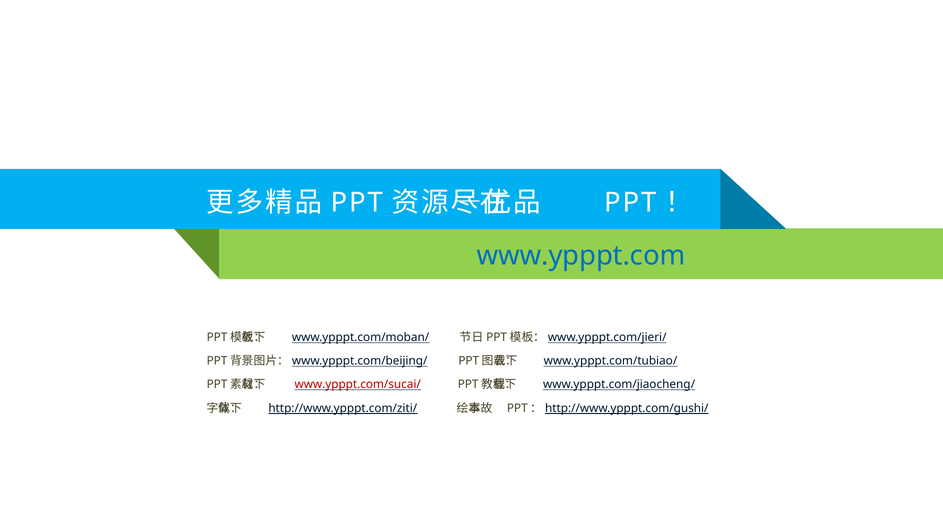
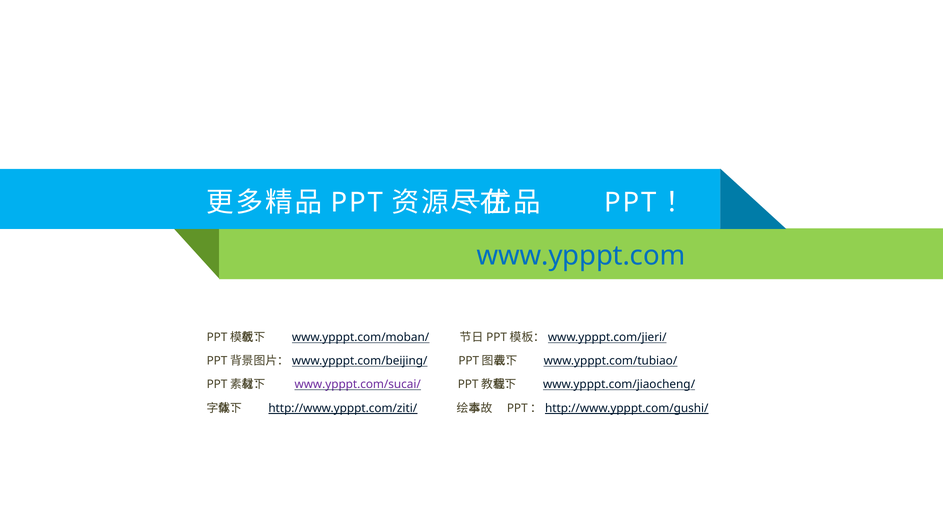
www.ypppt.com/sucai/ colour: red -> purple
